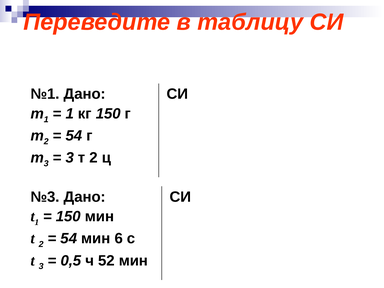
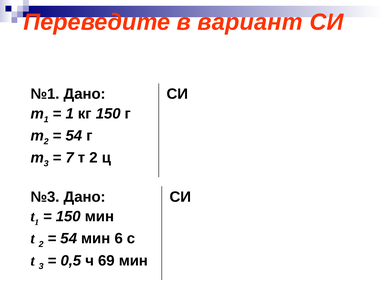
таблицу: таблицу -> вариант
3 at (70, 158): 3 -> 7
52: 52 -> 69
